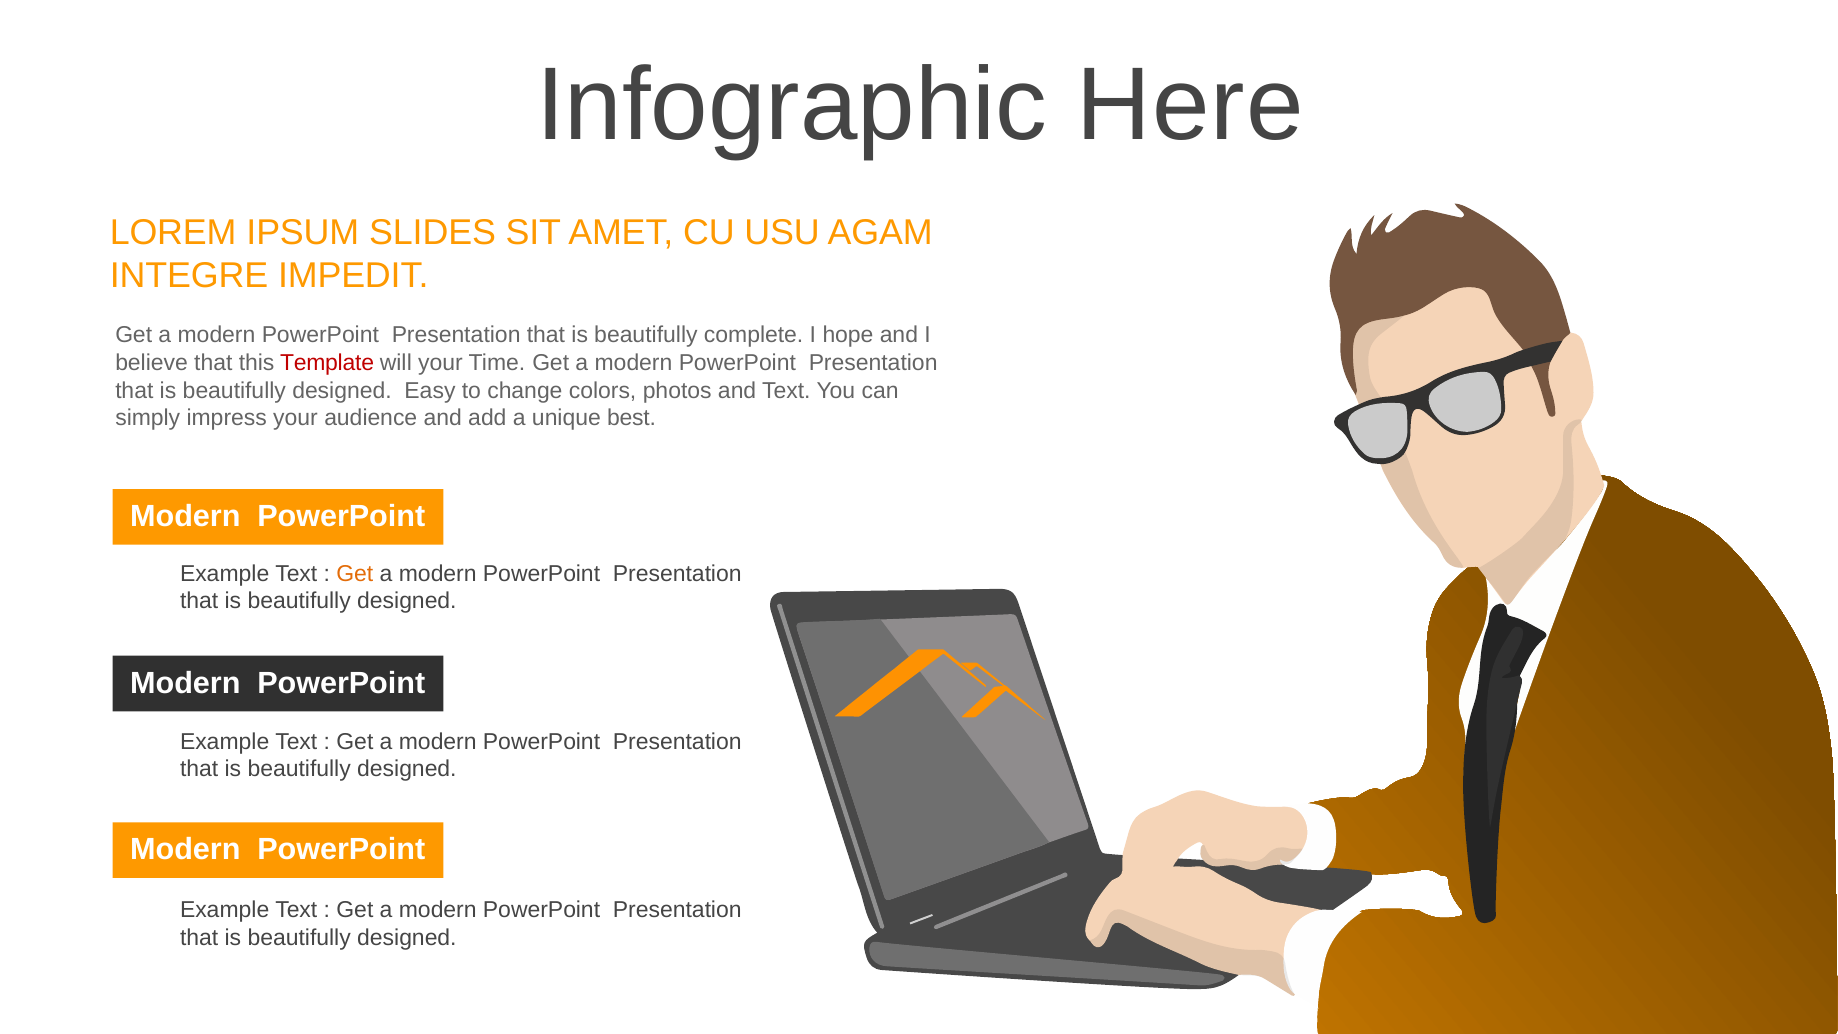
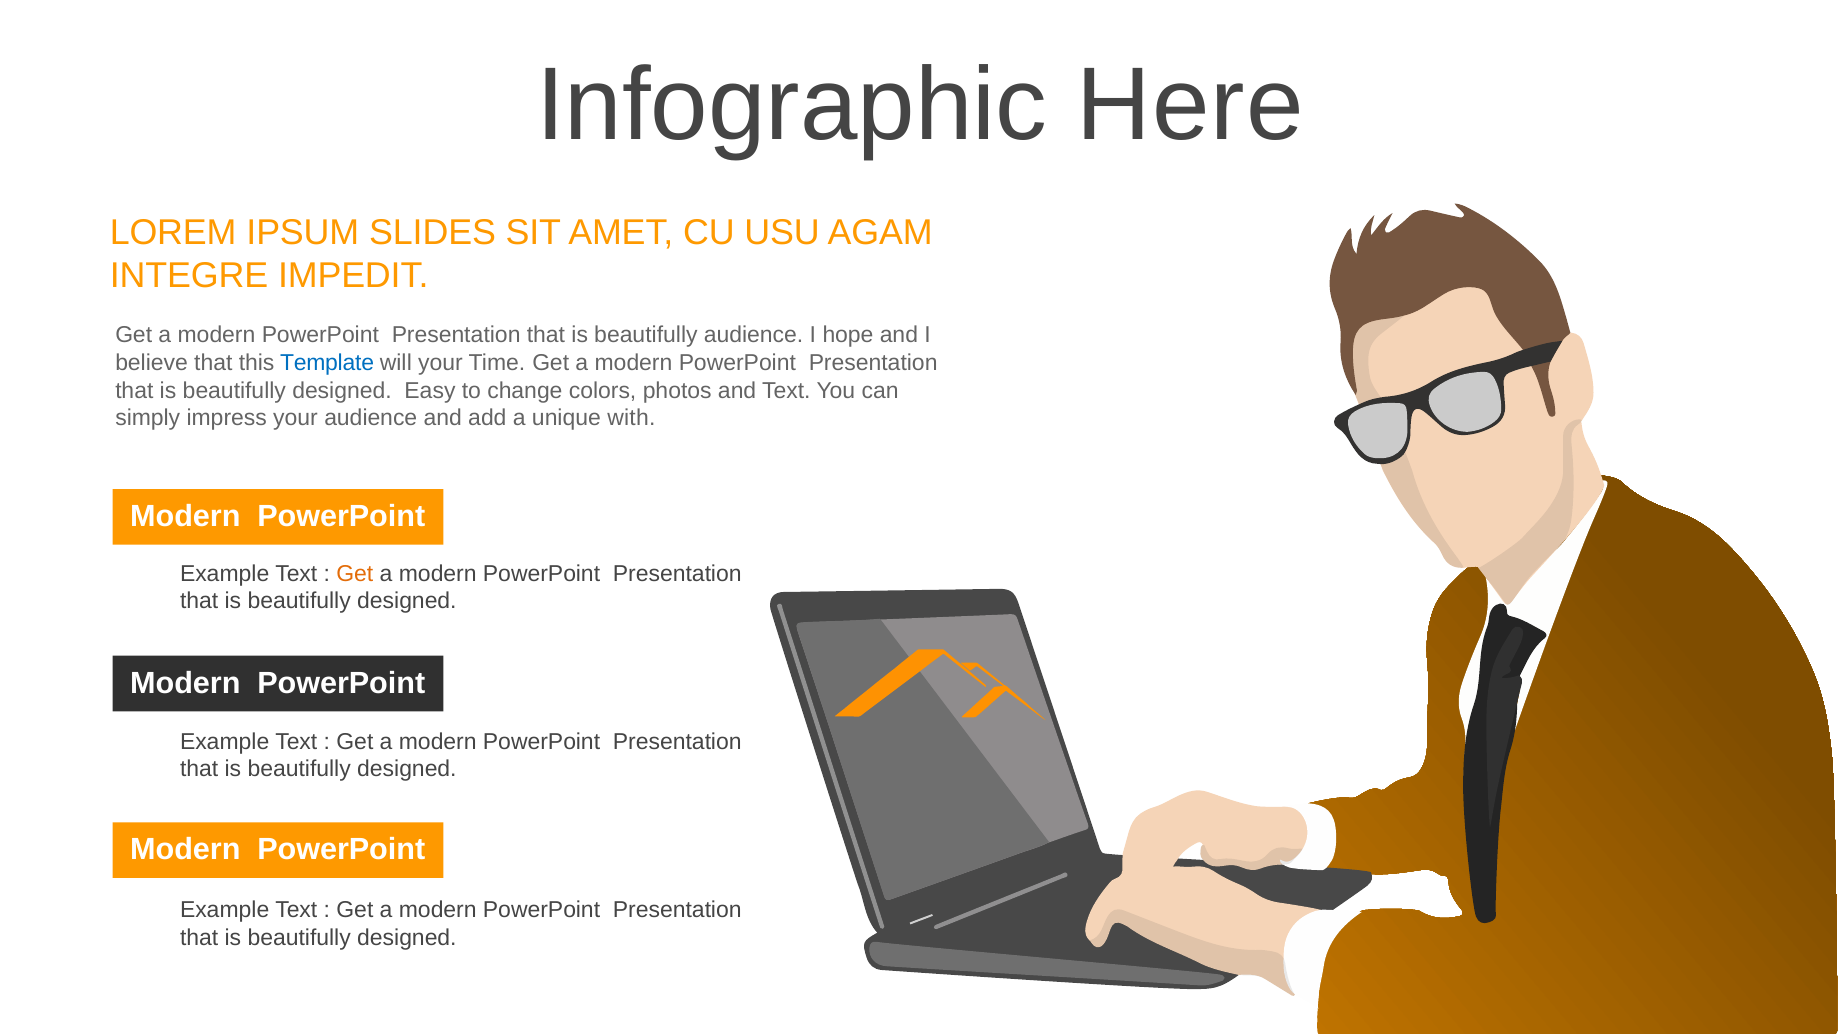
beautifully complete: complete -> audience
Template colour: red -> blue
best: best -> with
